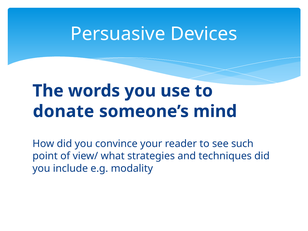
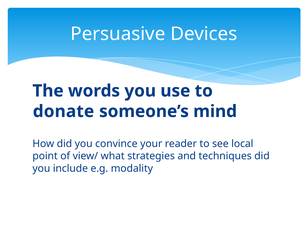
such: such -> local
